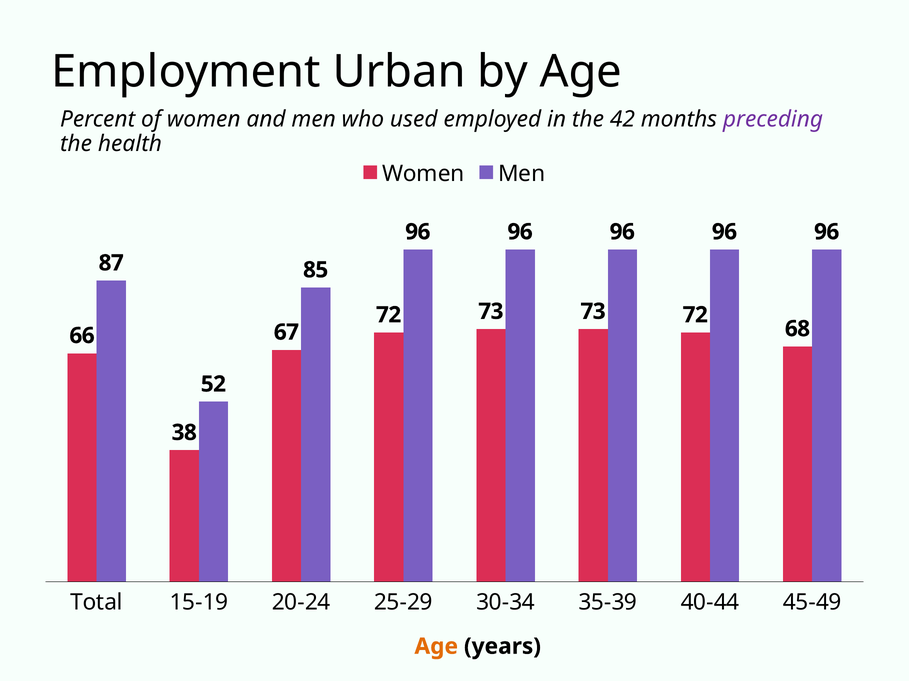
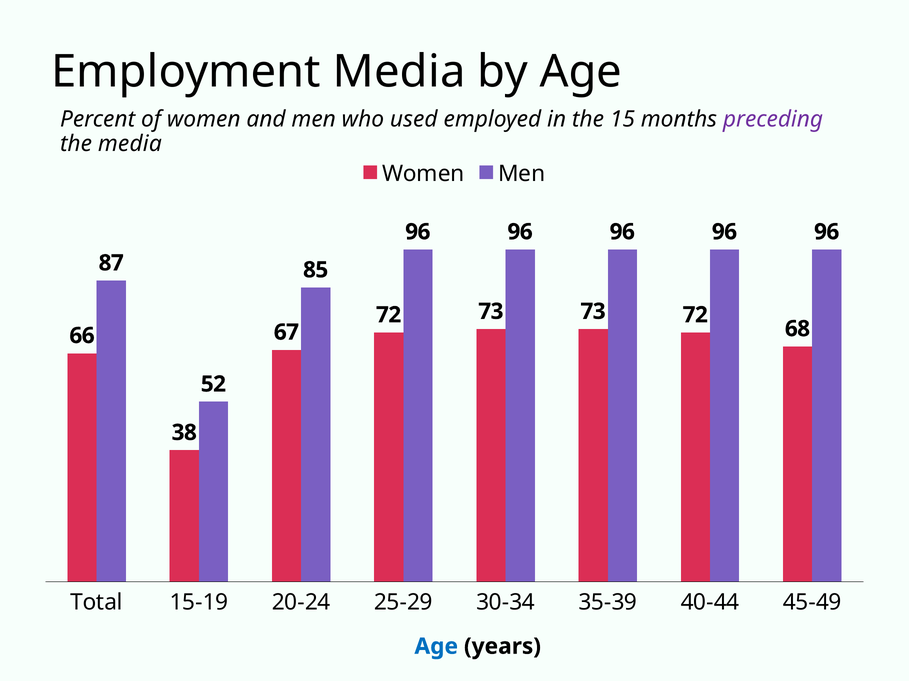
Employment Urban: Urban -> Media
42: 42 -> 15
the health: health -> media
Age at (436, 647) colour: orange -> blue
